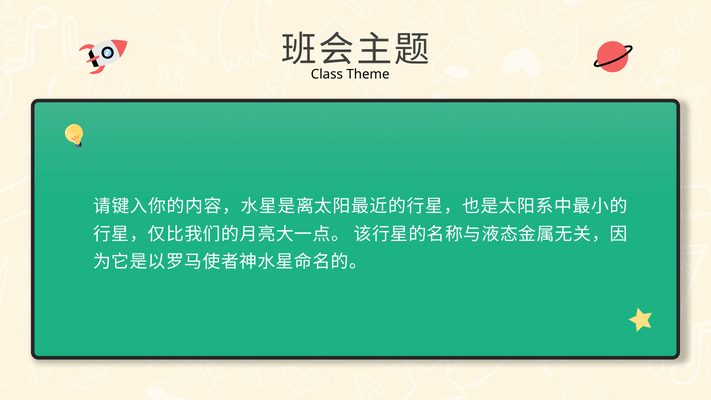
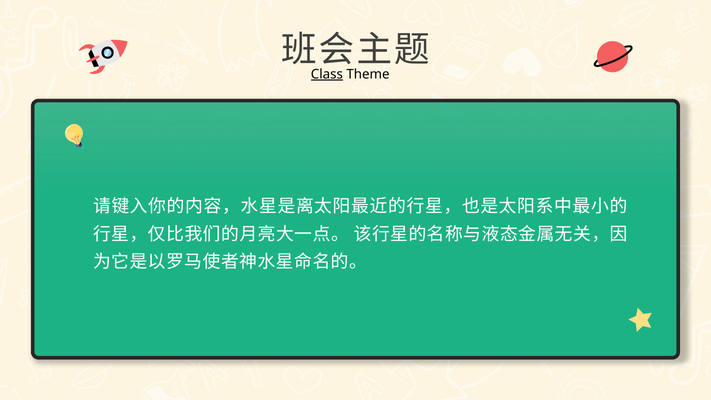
Class underline: none -> present
